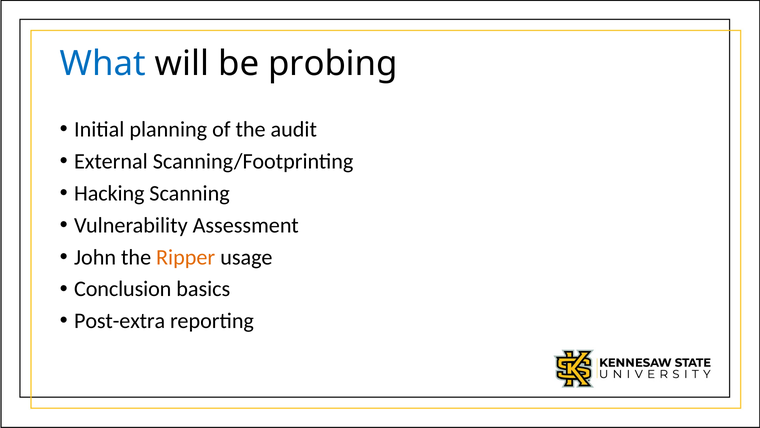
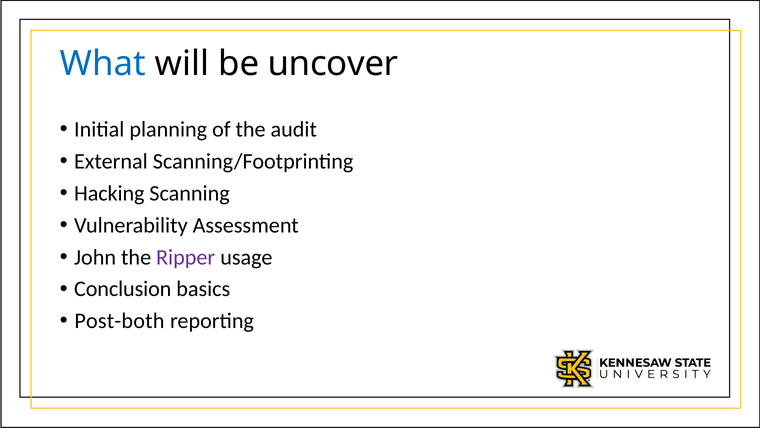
probing: probing -> uncover
Ripper colour: orange -> purple
Post-extra: Post-extra -> Post-both
